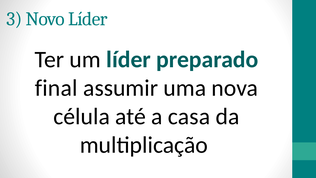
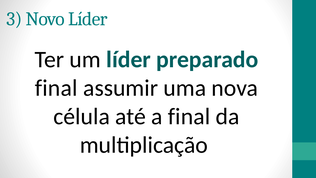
a casa: casa -> final
